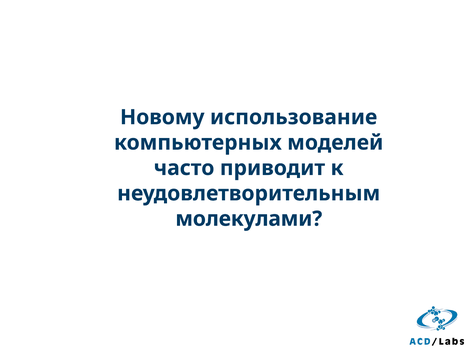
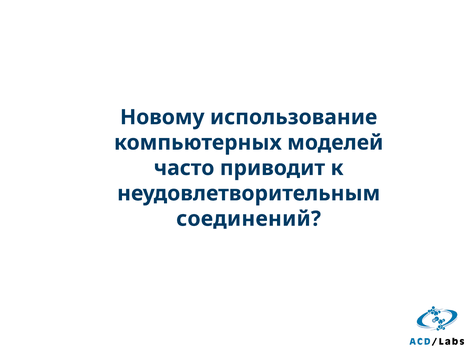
молекулами: молекулами -> соединений
